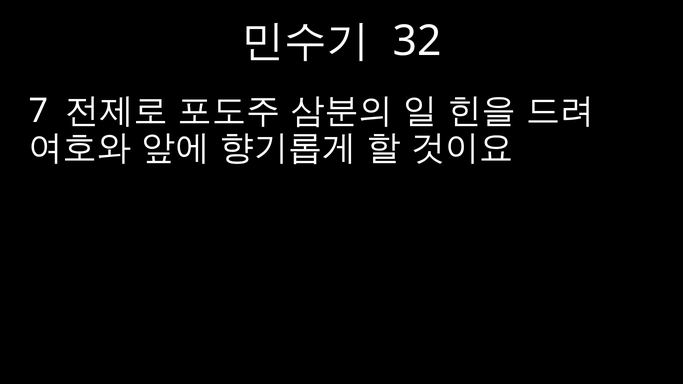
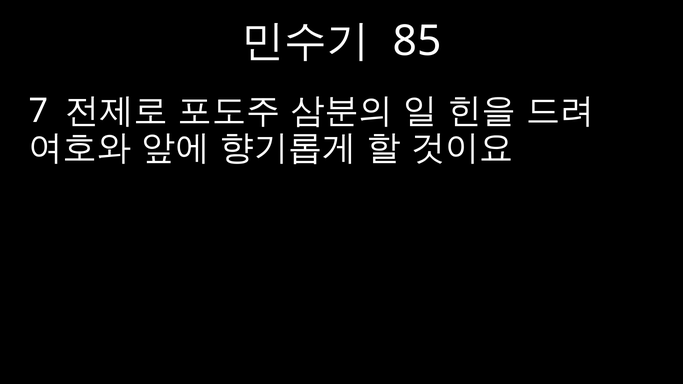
32: 32 -> 85
